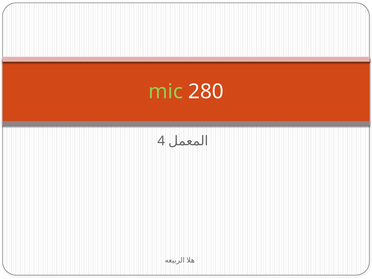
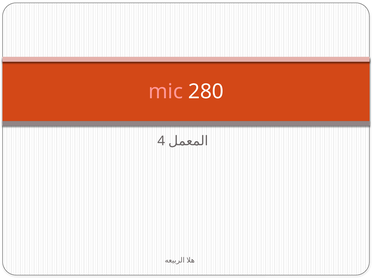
mic colour: light green -> pink
